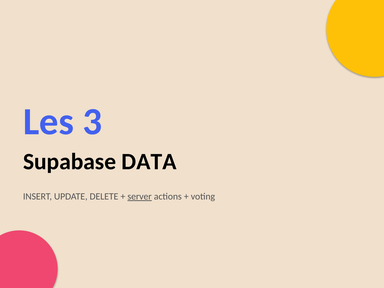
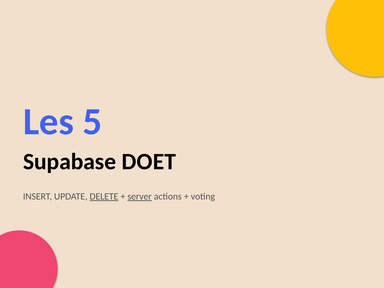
3: 3 -> 5
DATA: DATA -> DOET
DELETE underline: none -> present
